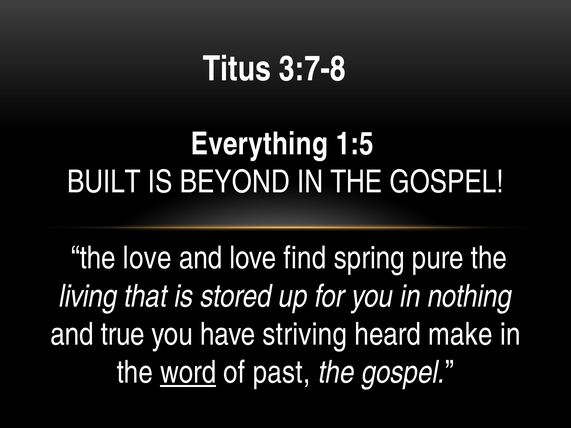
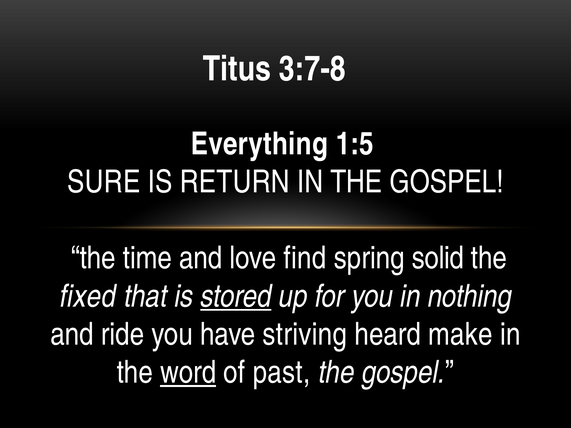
BUILT: BUILT -> SURE
BEYOND: BEYOND -> RETURN
the love: love -> time
pure: pure -> solid
living: living -> fixed
stored underline: none -> present
true: true -> ride
